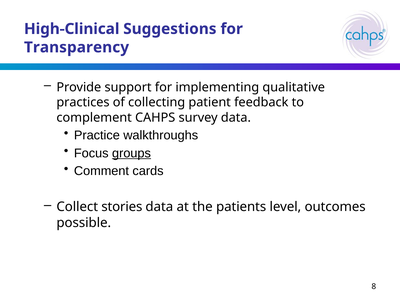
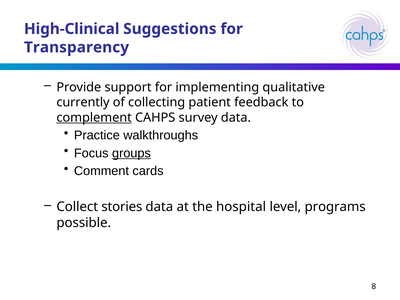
practices: practices -> currently
complement underline: none -> present
patients: patients -> hospital
outcomes: outcomes -> programs
